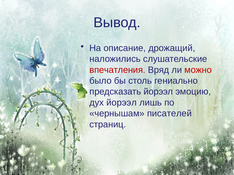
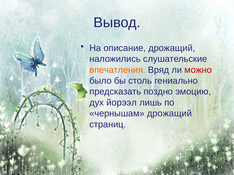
впечатления colour: red -> orange
предсказать йорээл: йорээл -> поздно
чернышам писателей: писателей -> дрожащий
